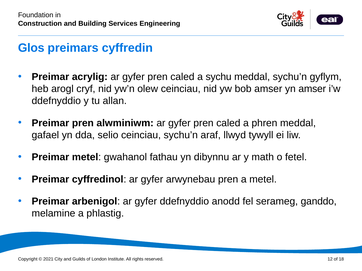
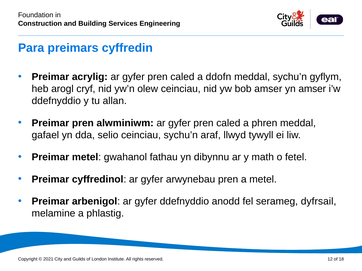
Glos: Glos -> Para
sychu: sychu -> ddofn
ganddo: ganddo -> dyfrsail
